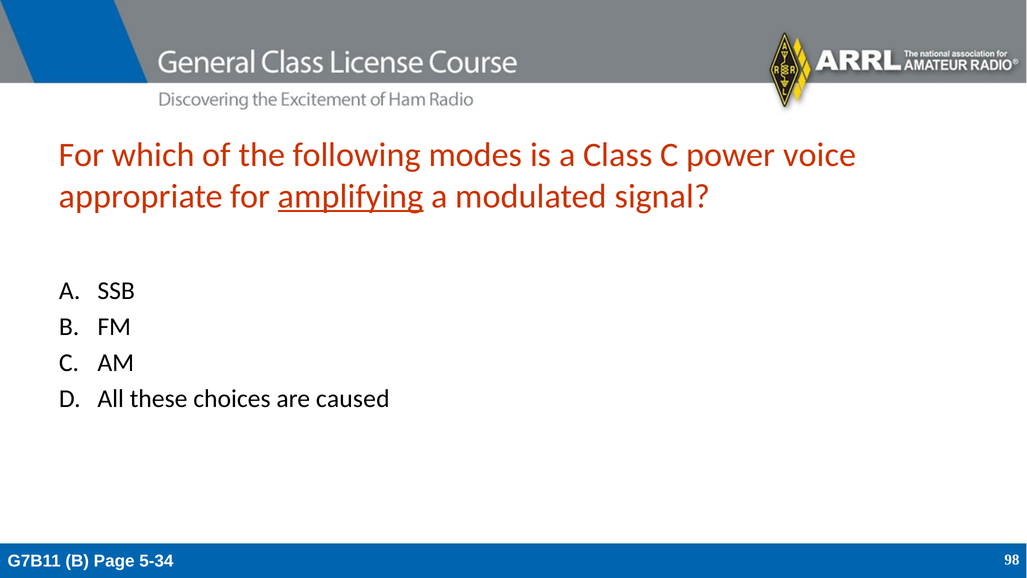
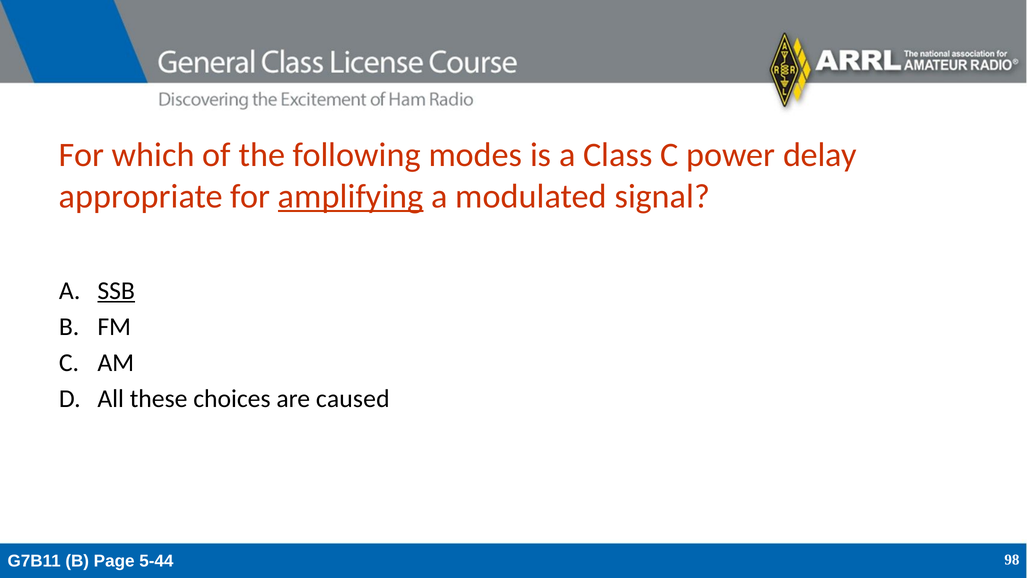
voice: voice -> delay
SSB underline: none -> present
5-34: 5-34 -> 5-44
